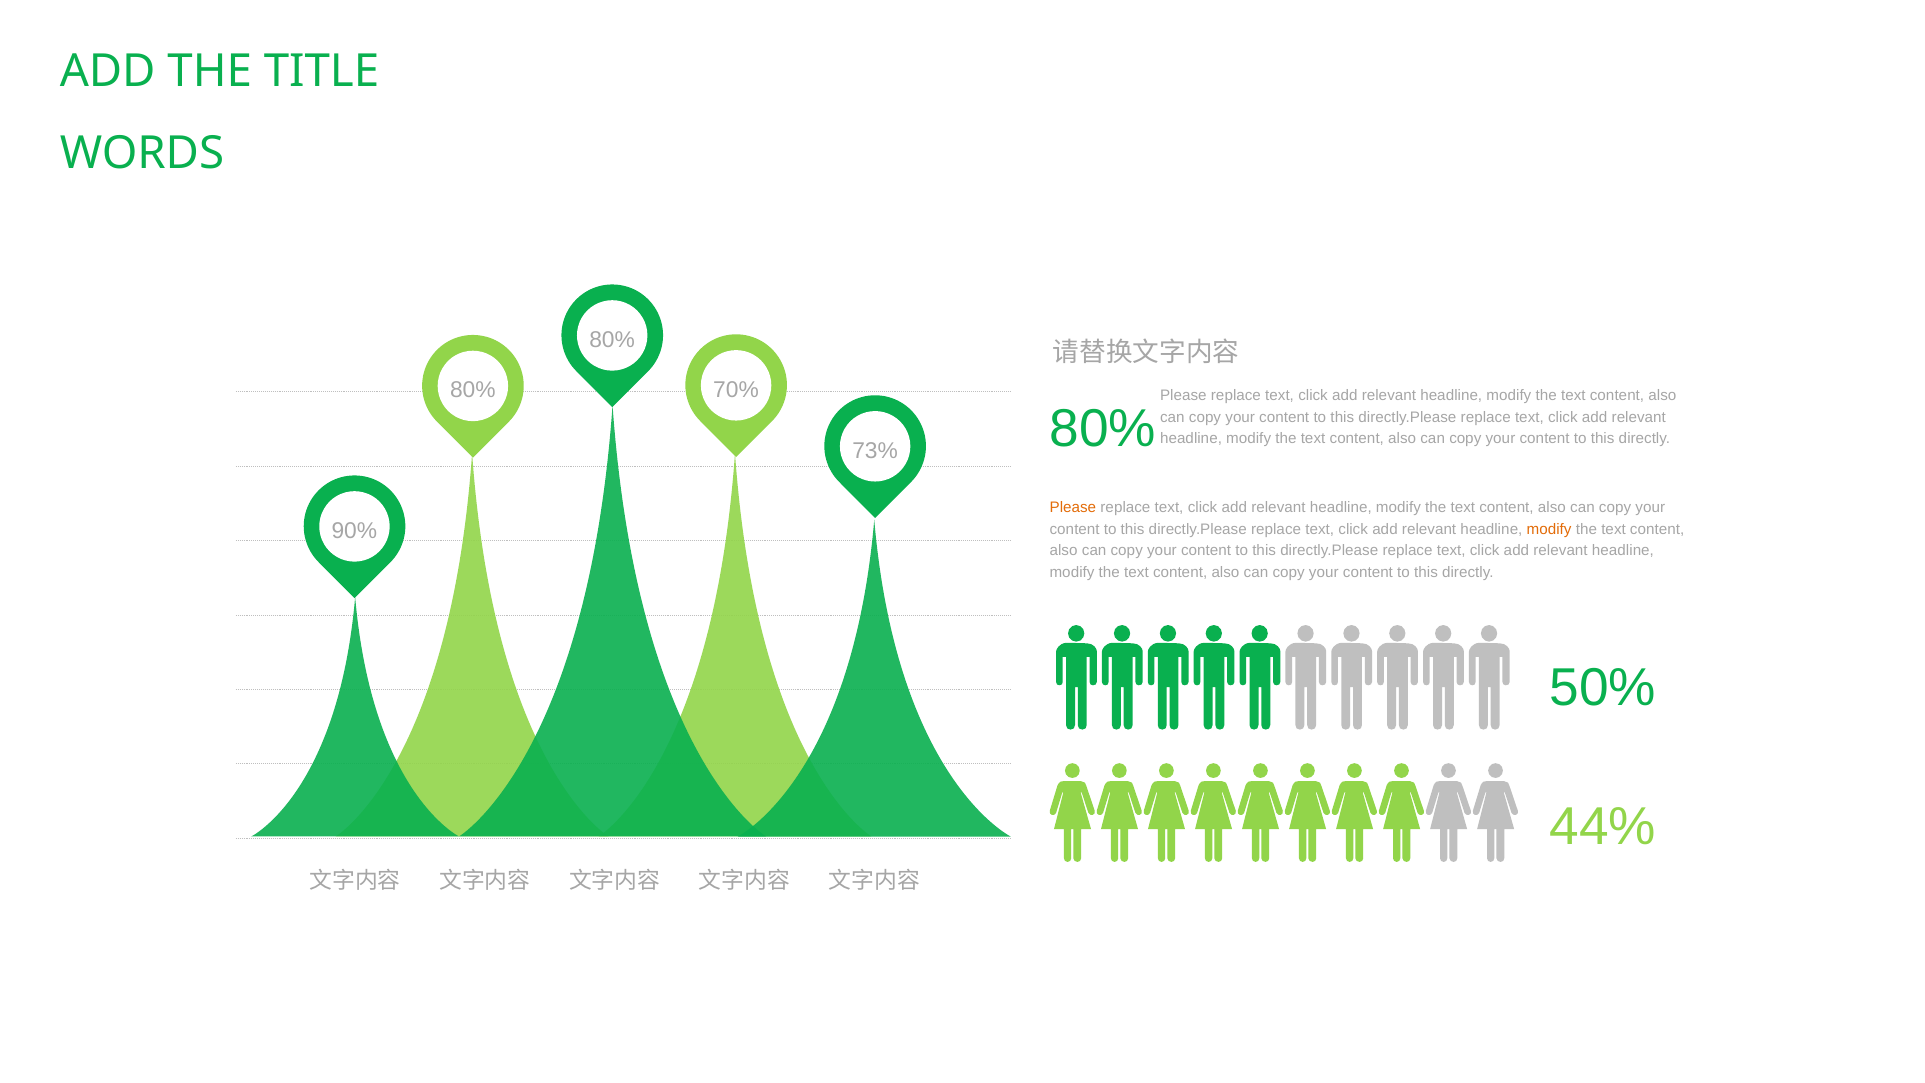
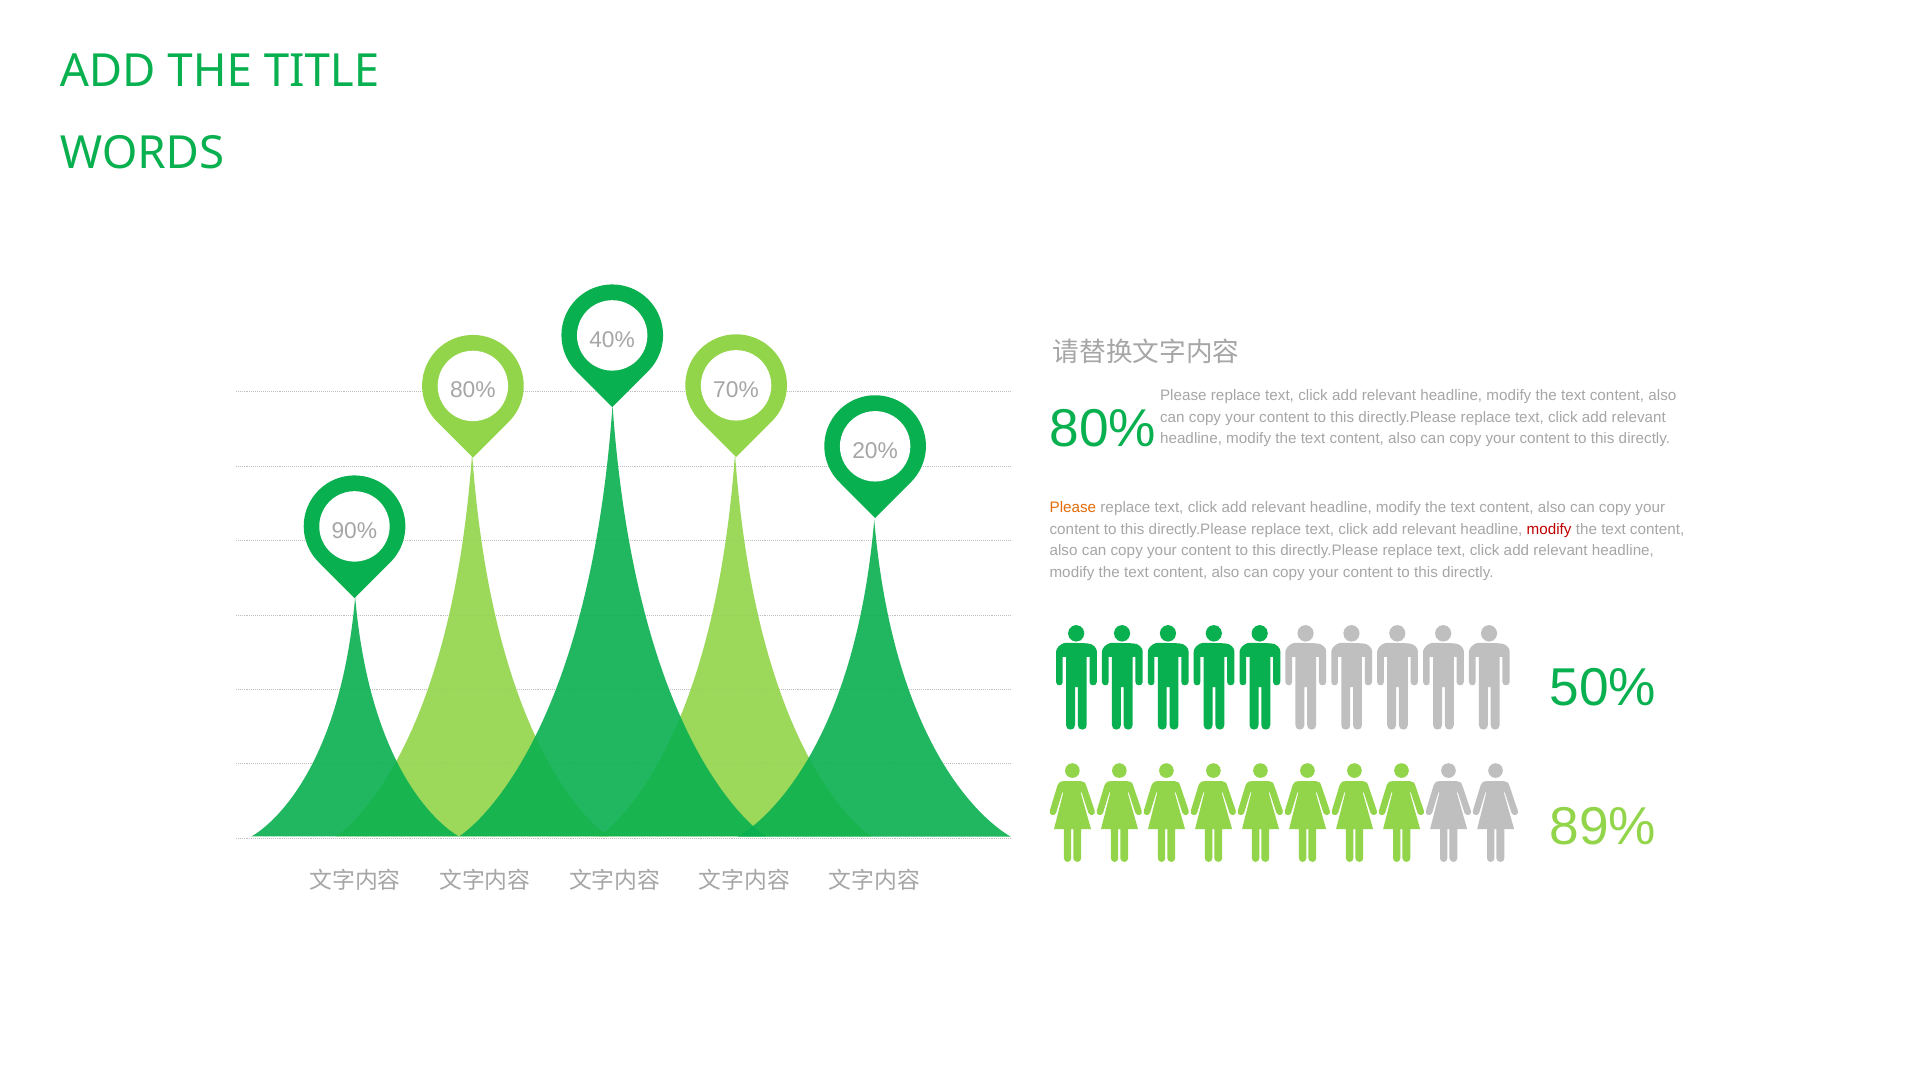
80% at (612, 340): 80% -> 40%
73%: 73% -> 20%
modify at (1549, 529) colour: orange -> red
44%: 44% -> 89%
